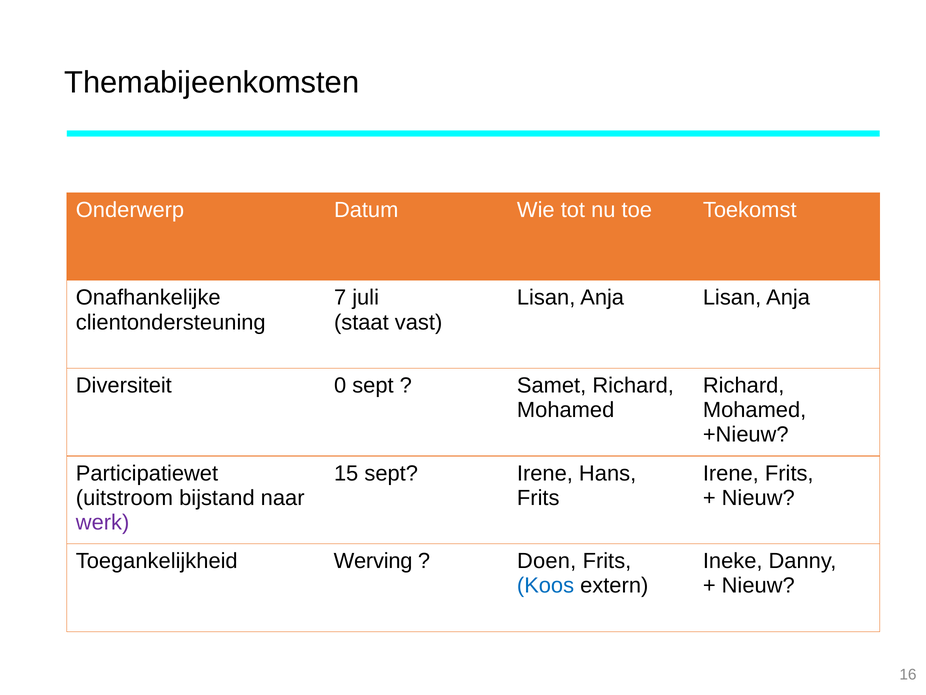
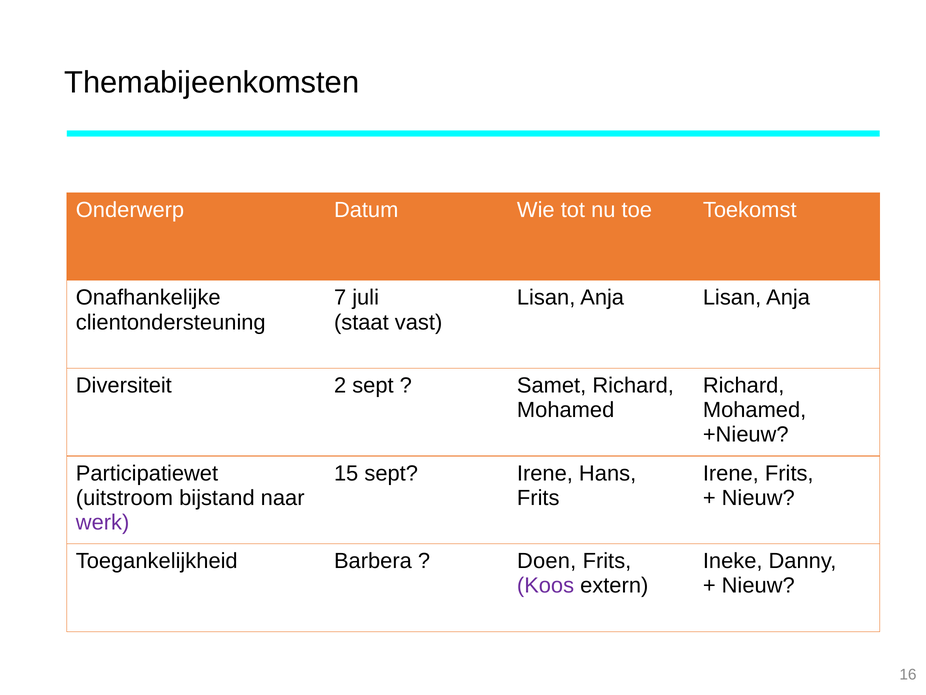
0: 0 -> 2
Werving: Werving -> Barbera
Koos colour: blue -> purple
